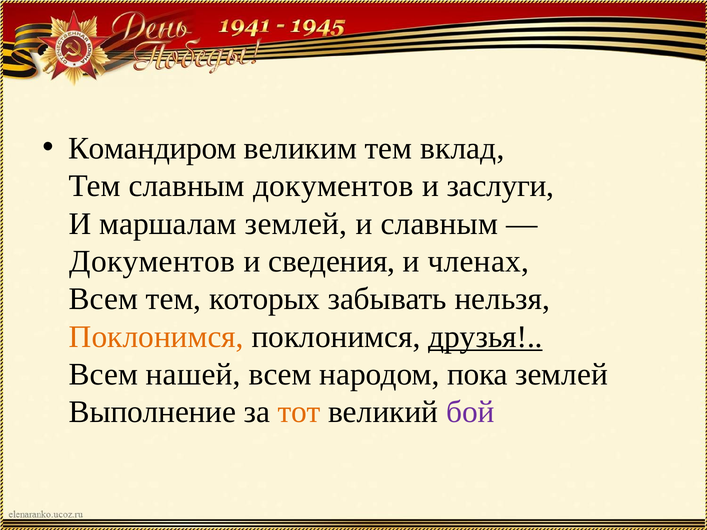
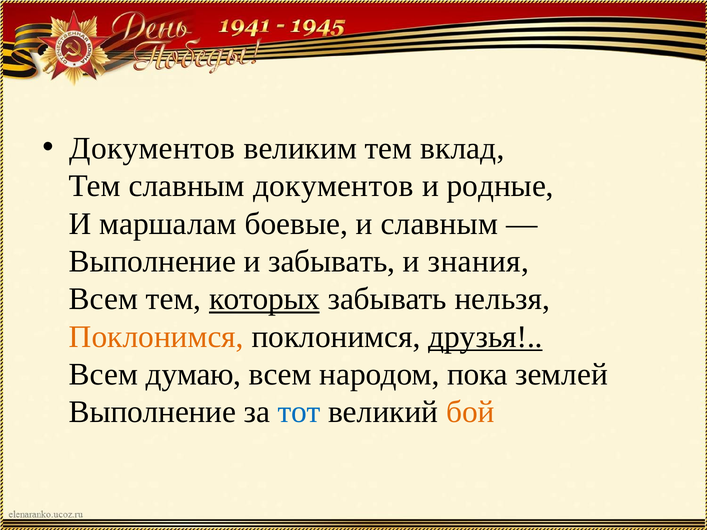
Командиром at (153, 148): Командиром -> Документов
заслуги: заслуги -> родные
маршалам землей: землей -> боевые
Документов at (152, 261): Документов -> Выполнение
и сведения: сведения -> забывать
членах: членах -> знания
которых underline: none -> present
нашей: нашей -> думаю
тот colour: orange -> blue
бой colour: purple -> orange
